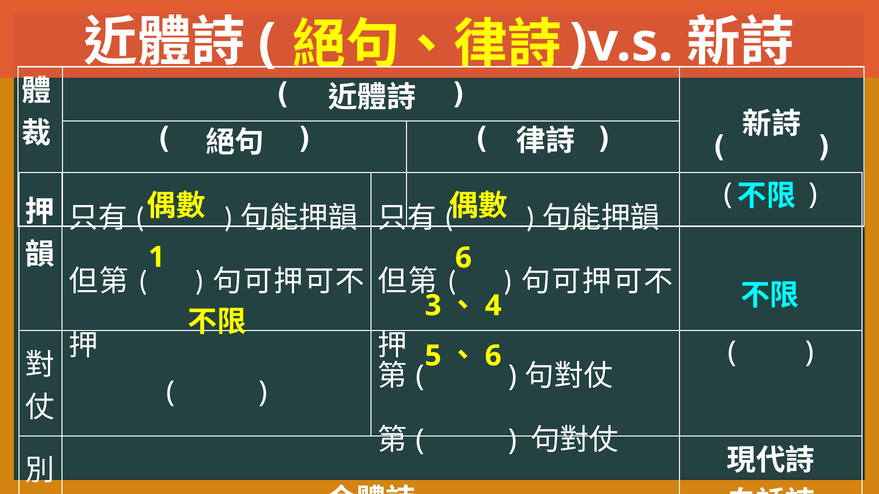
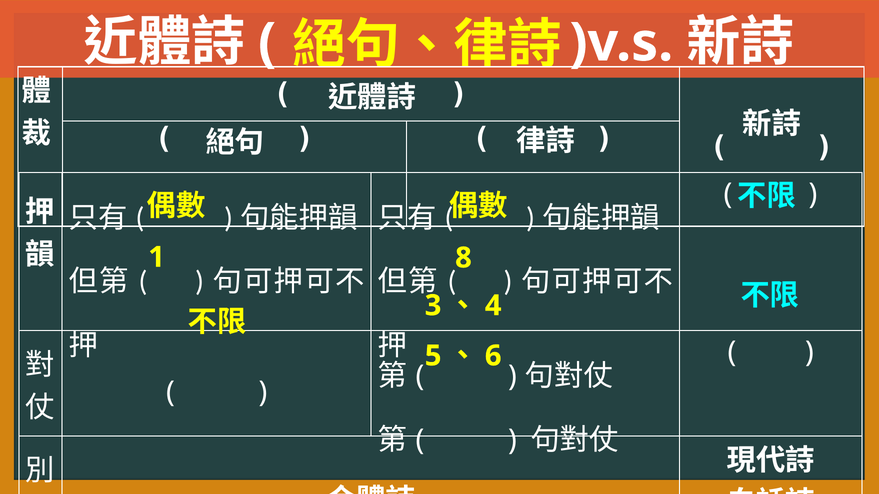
1 6: 6 -> 8
